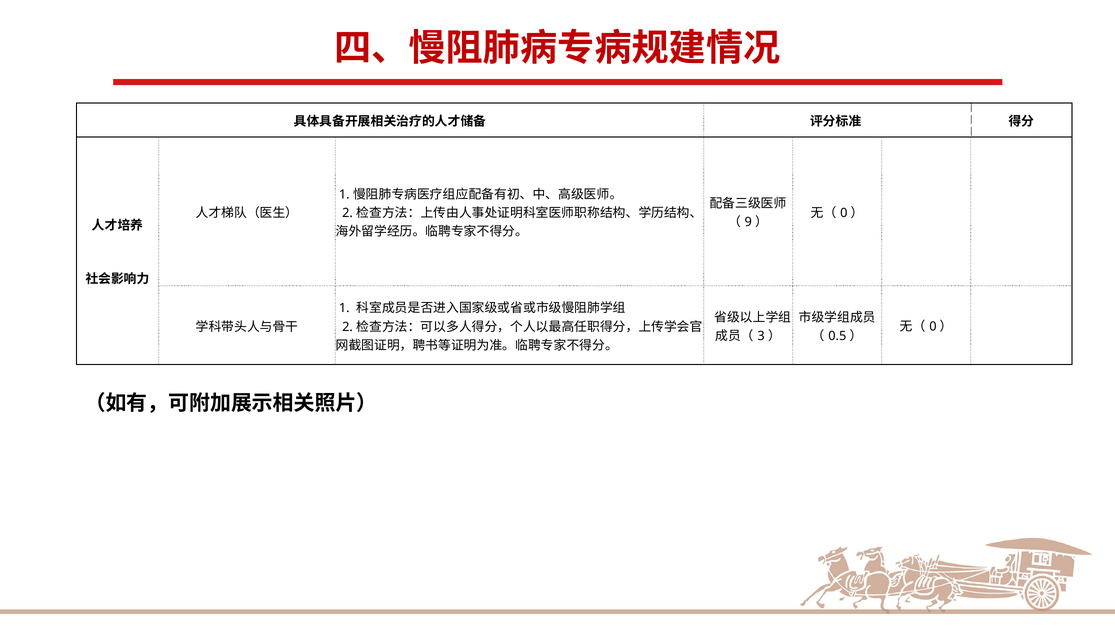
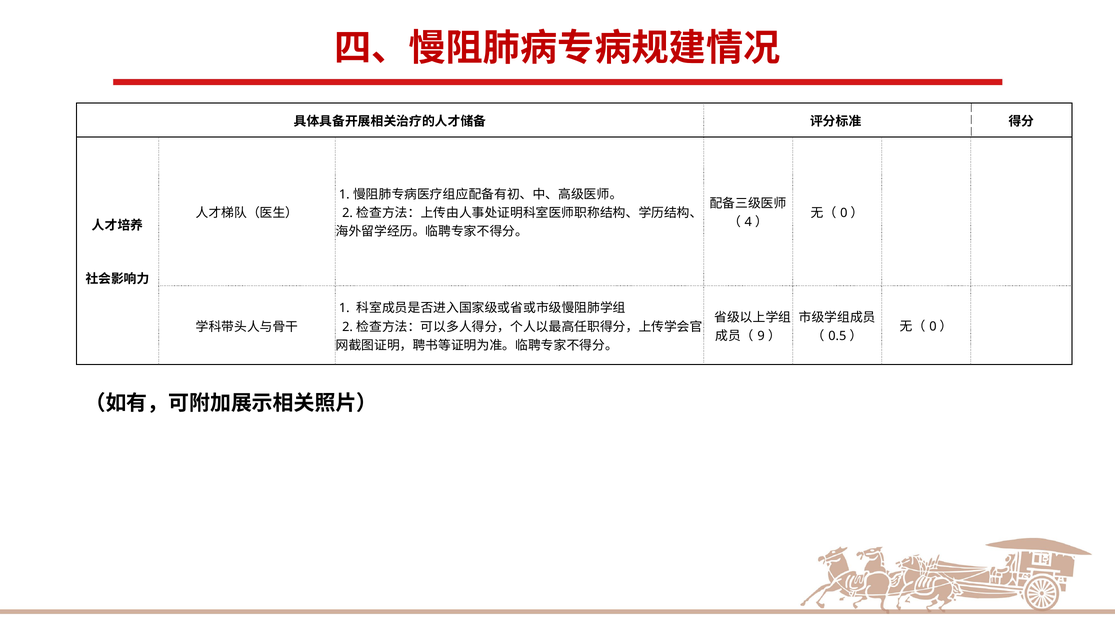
9: 9 -> 4
3: 3 -> 9
